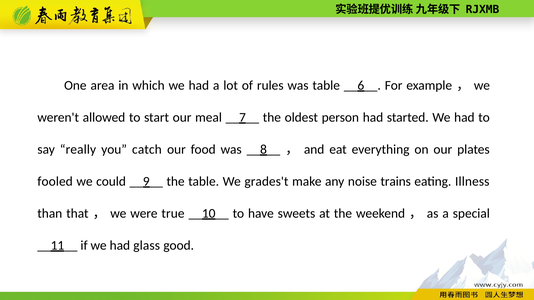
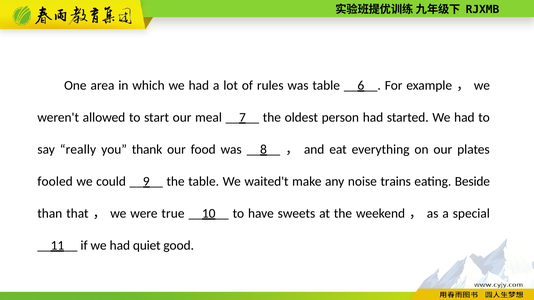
catch: catch -> thank
grades't: grades't -> waited't
Illness: Illness -> Beside
glass: glass -> quiet
